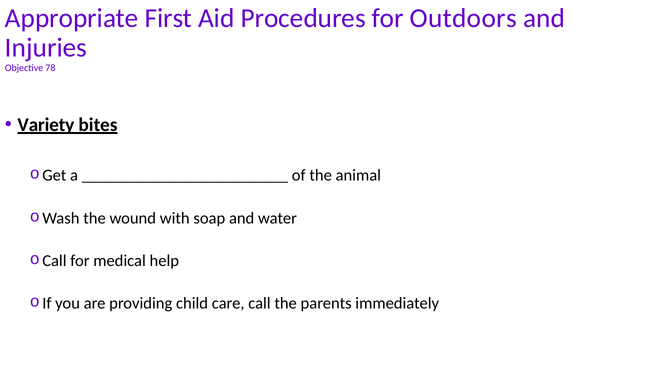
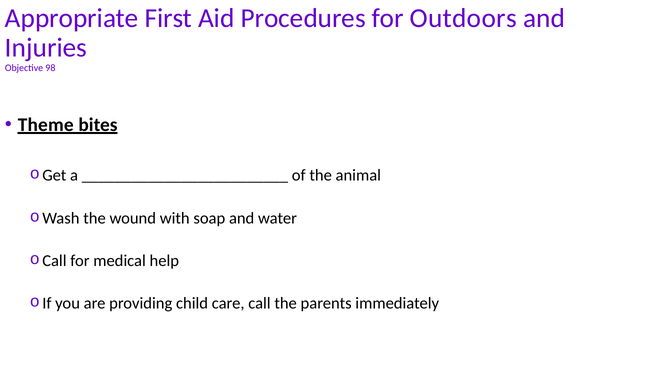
78: 78 -> 98
Variety: Variety -> Theme
